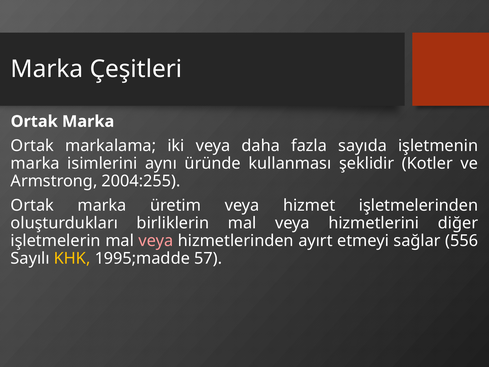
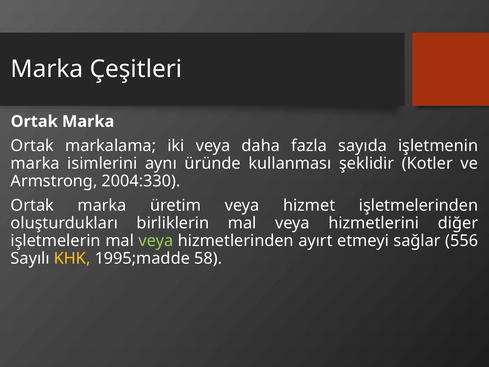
2004:255: 2004:255 -> 2004:330
veya at (156, 241) colour: pink -> light green
57: 57 -> 58
